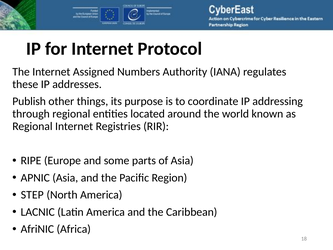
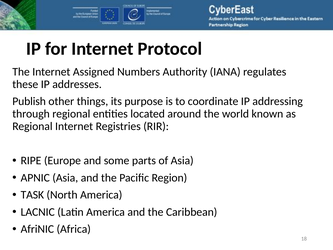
STEP: STEP -> TASK
